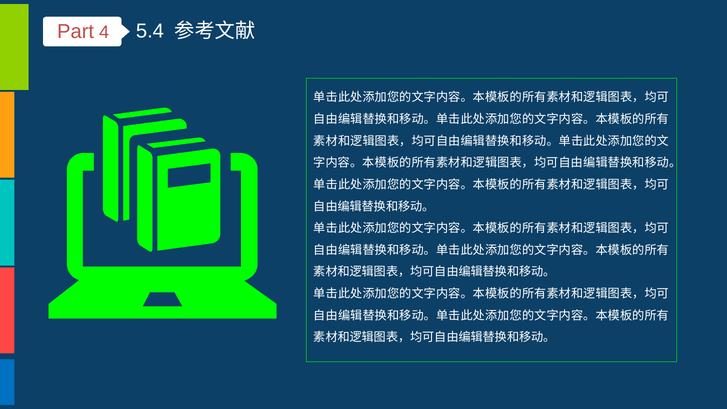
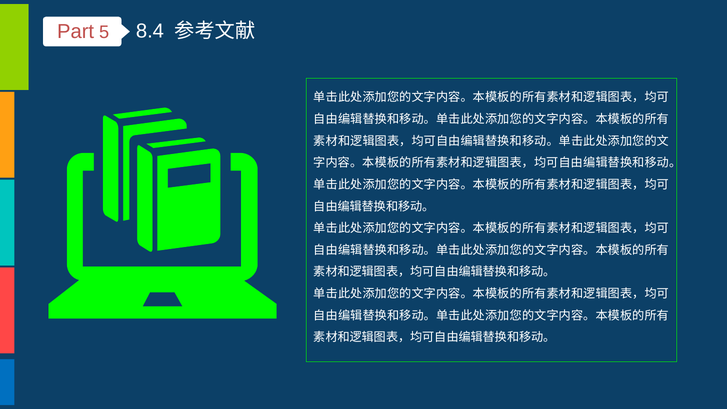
5.4: 5.4 -> 8.4
4: 4 -> 5
